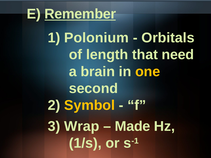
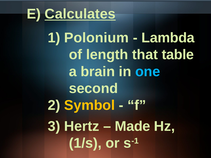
Remember: Remember -> Calculates
Orbitals: Orbitals -> Lambda
need: need -> table
one colour: yellow -> light blue
Wrap: Wrap -> Hertz
